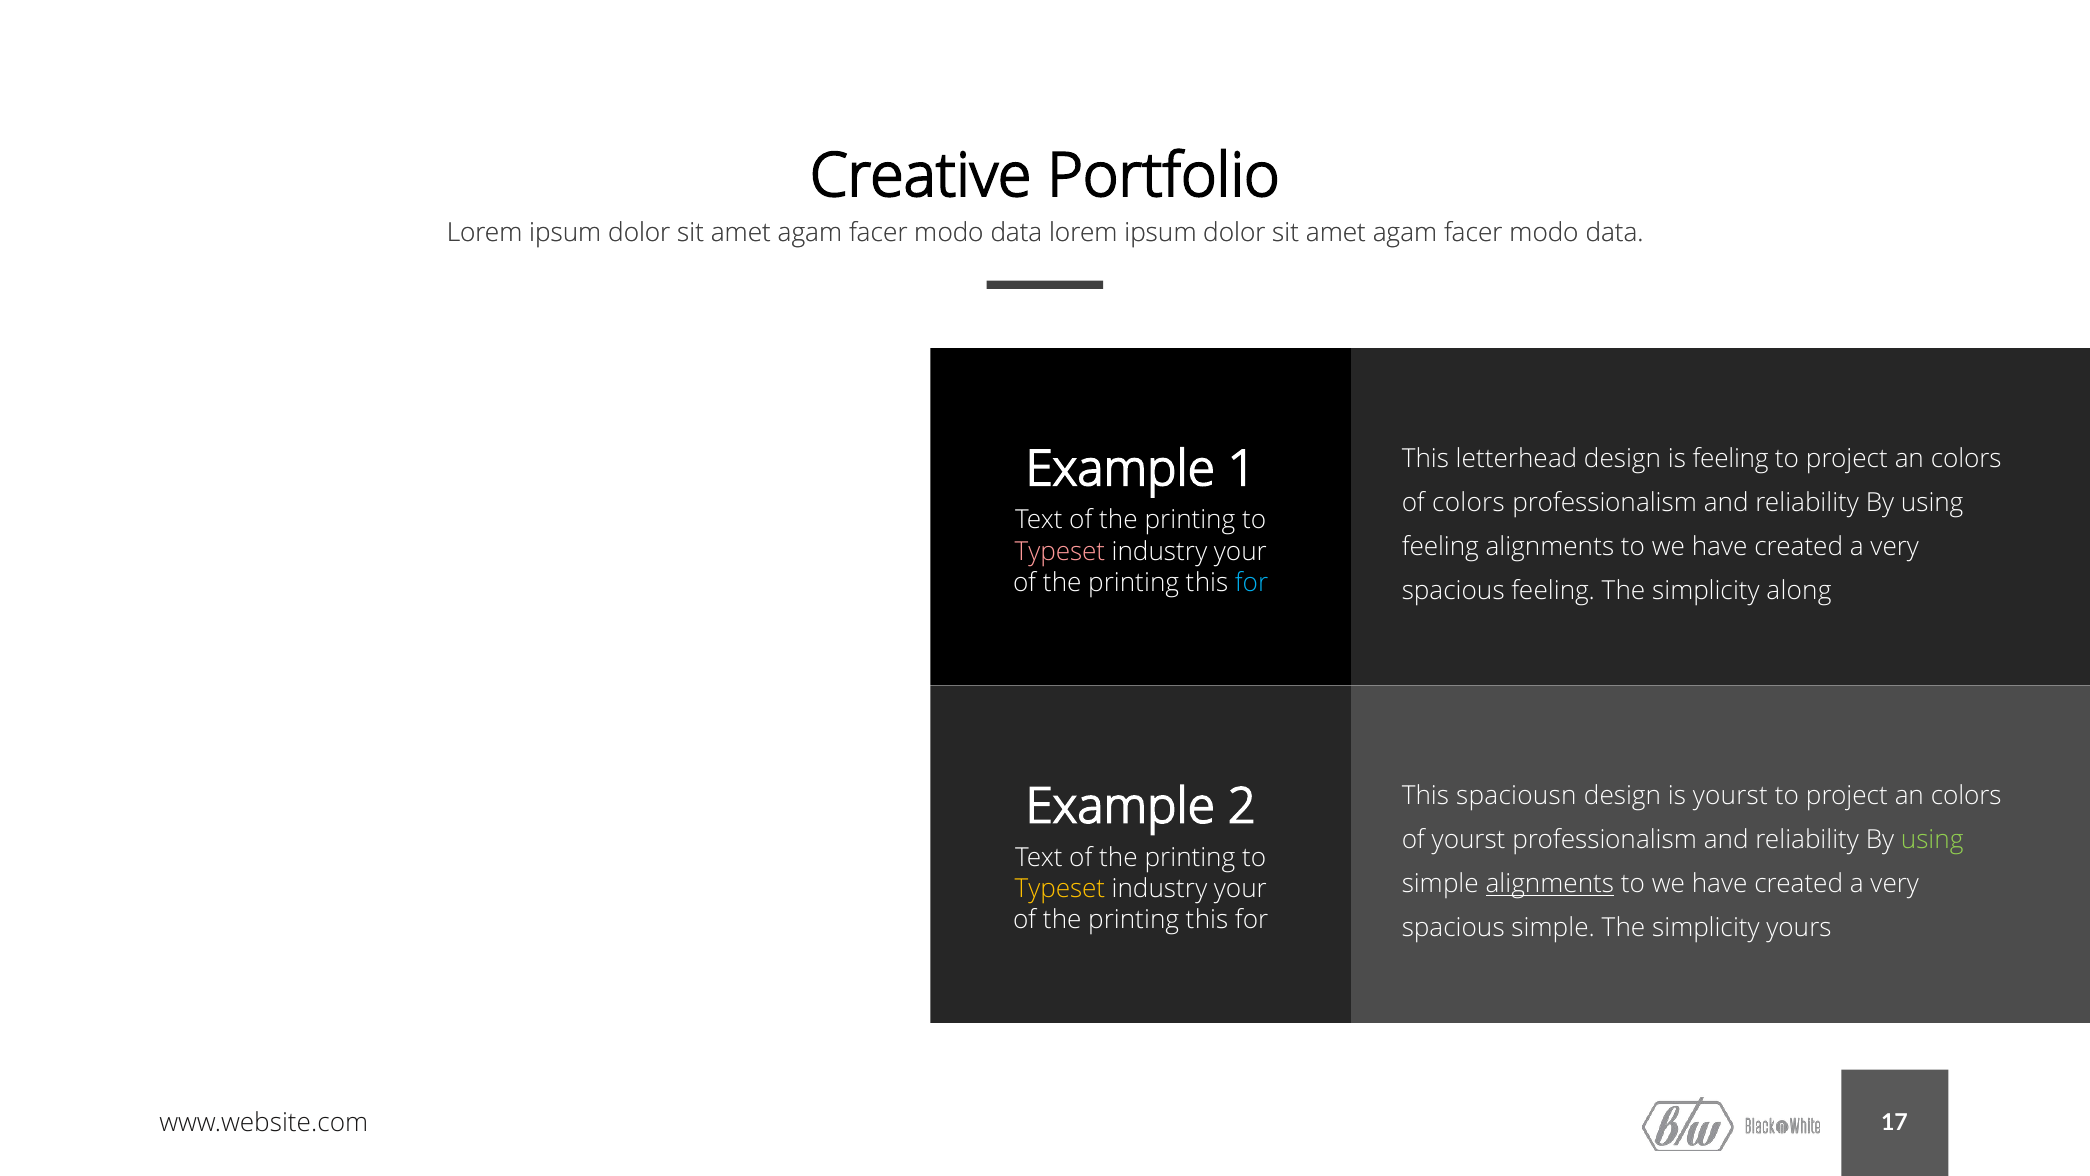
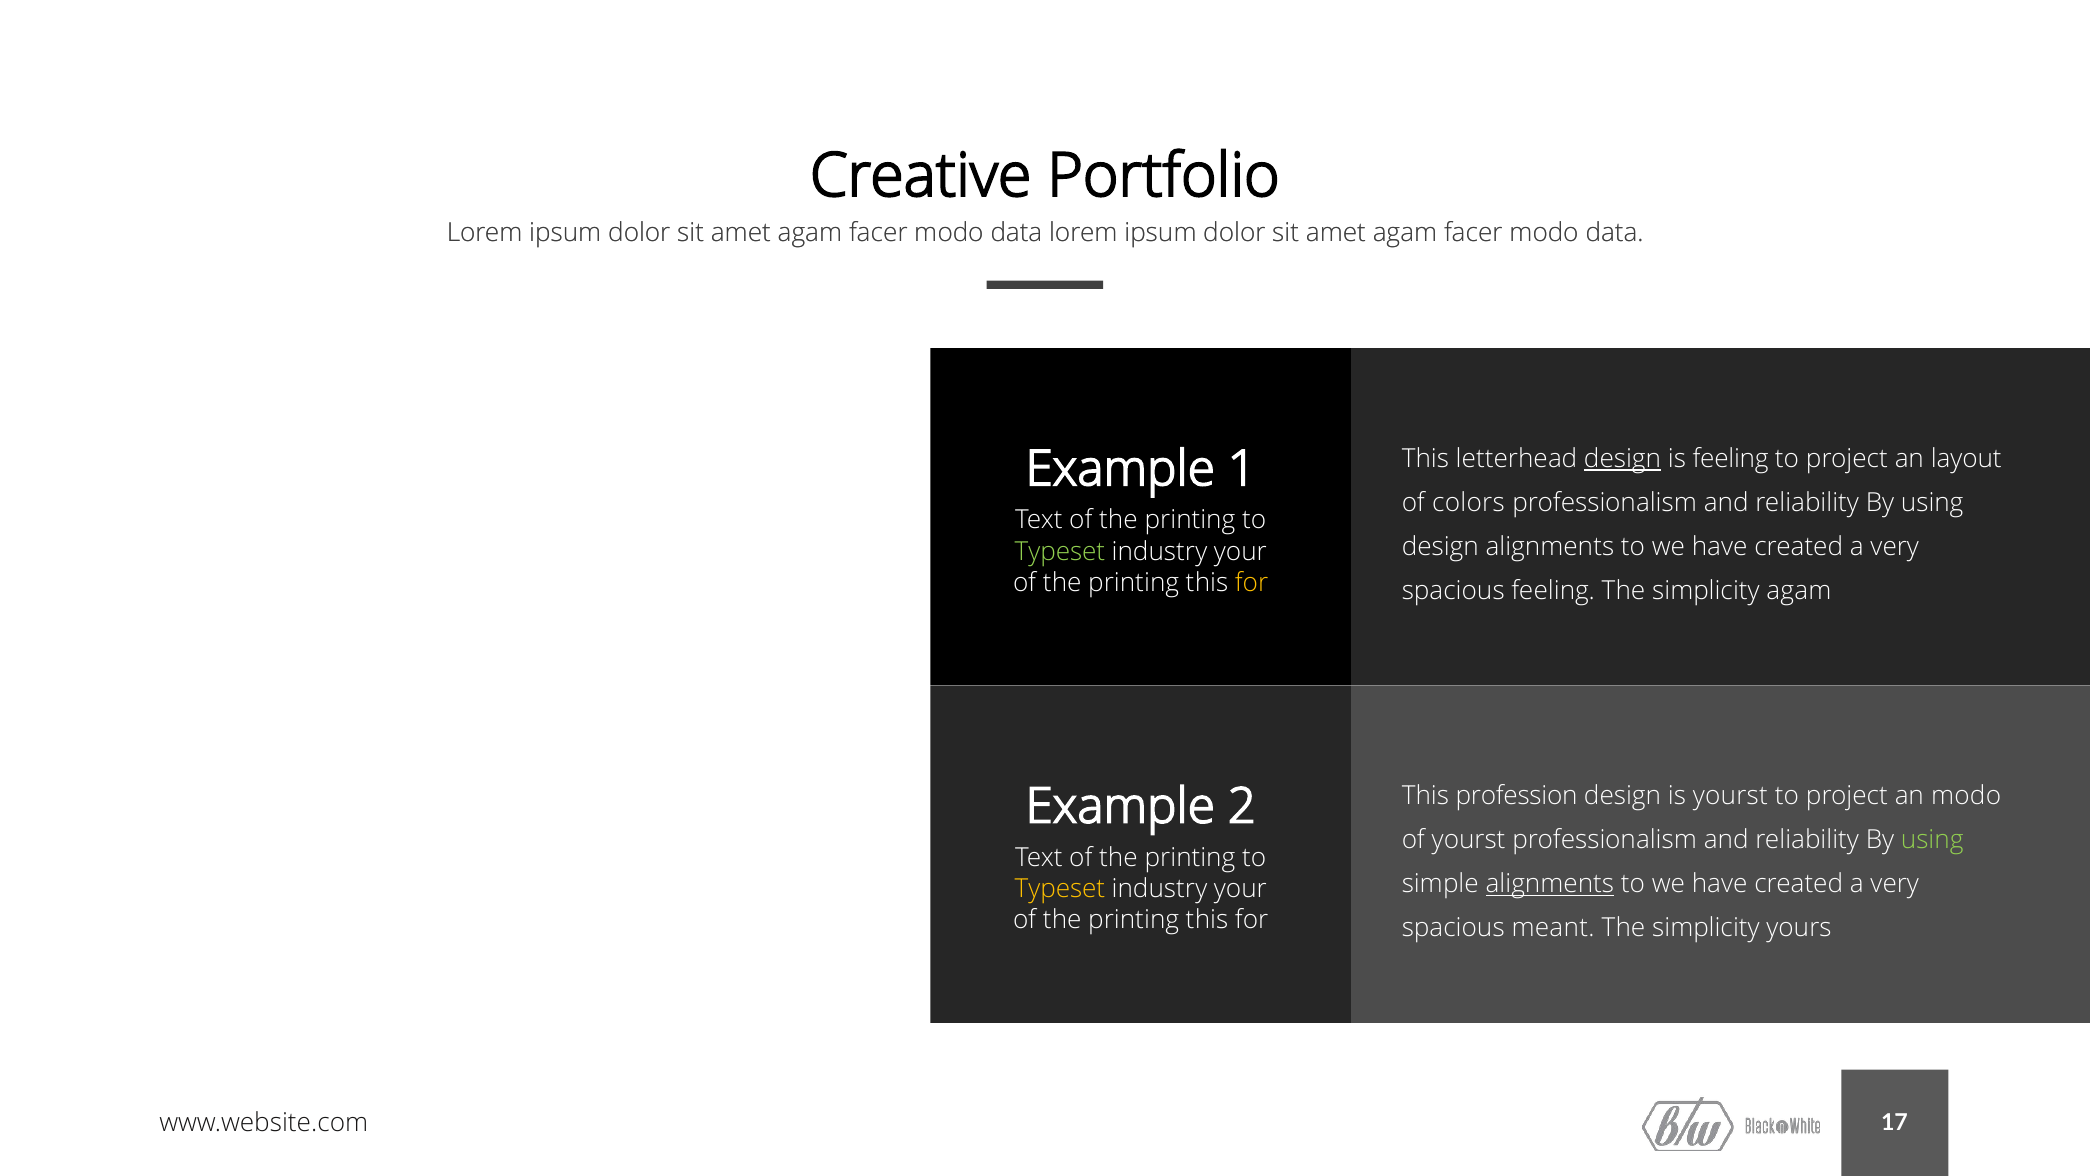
design at (1622, 459) underline: none -> present
colors at (1966, 459): colors -> layout
feeling at (1440, 547): feeling -> design
Typeset at (1060, 551) colour: pink -> light green
for at (1252, 583) colour: light blue -> yellow
simplicity along: along -> agam
spaciousn: spaciousn -> profession
colors at (1966, 796): colors -> modo
spacious simple: simple -> meant
